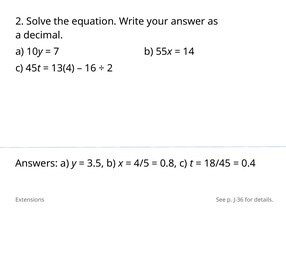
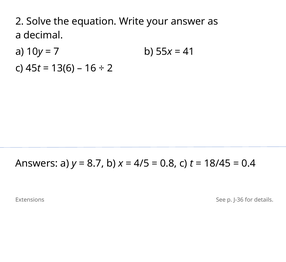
14: 14 -> 41
13(4: 13(4 -> 13(6
3.5: 3.5 -> 8.7
